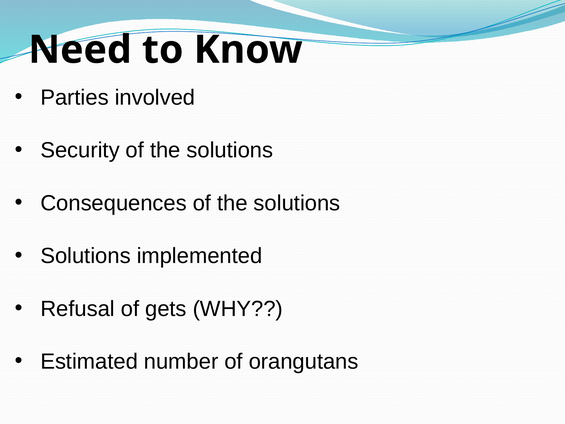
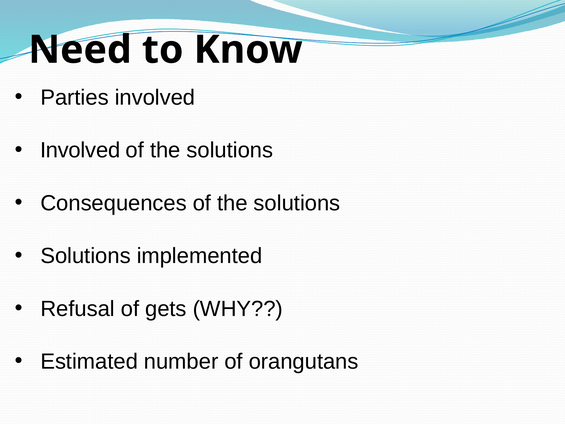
Security at (80, 150): Security -> Involved
